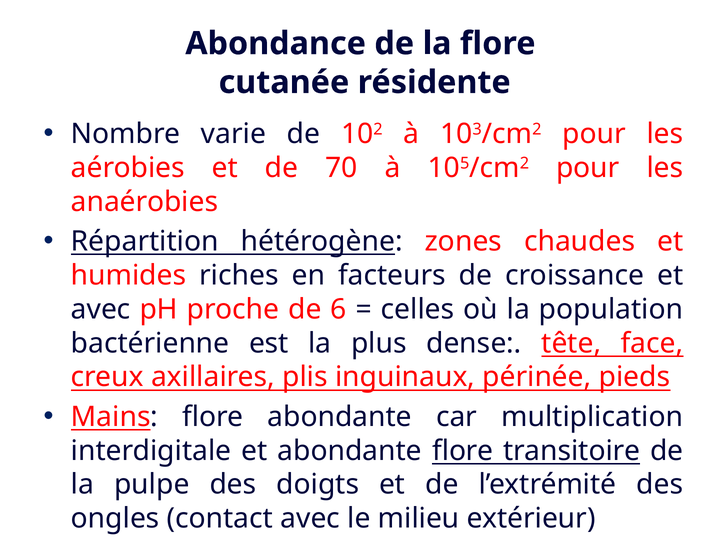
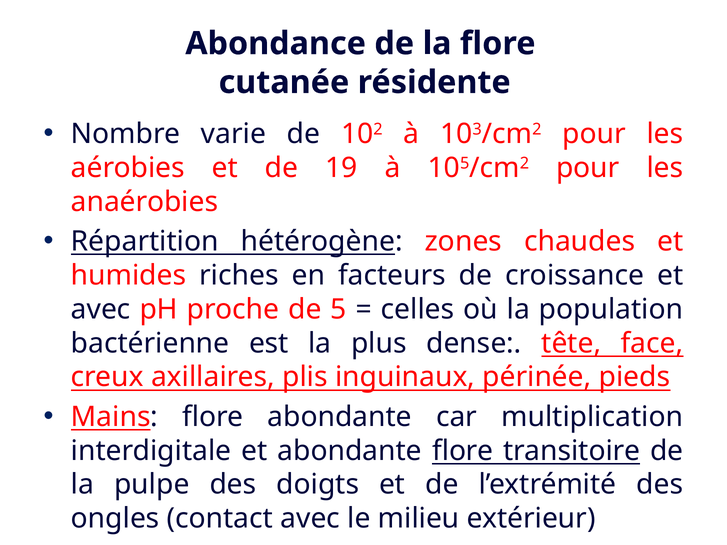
70: 70 -> 19
6: 6 -> 5
